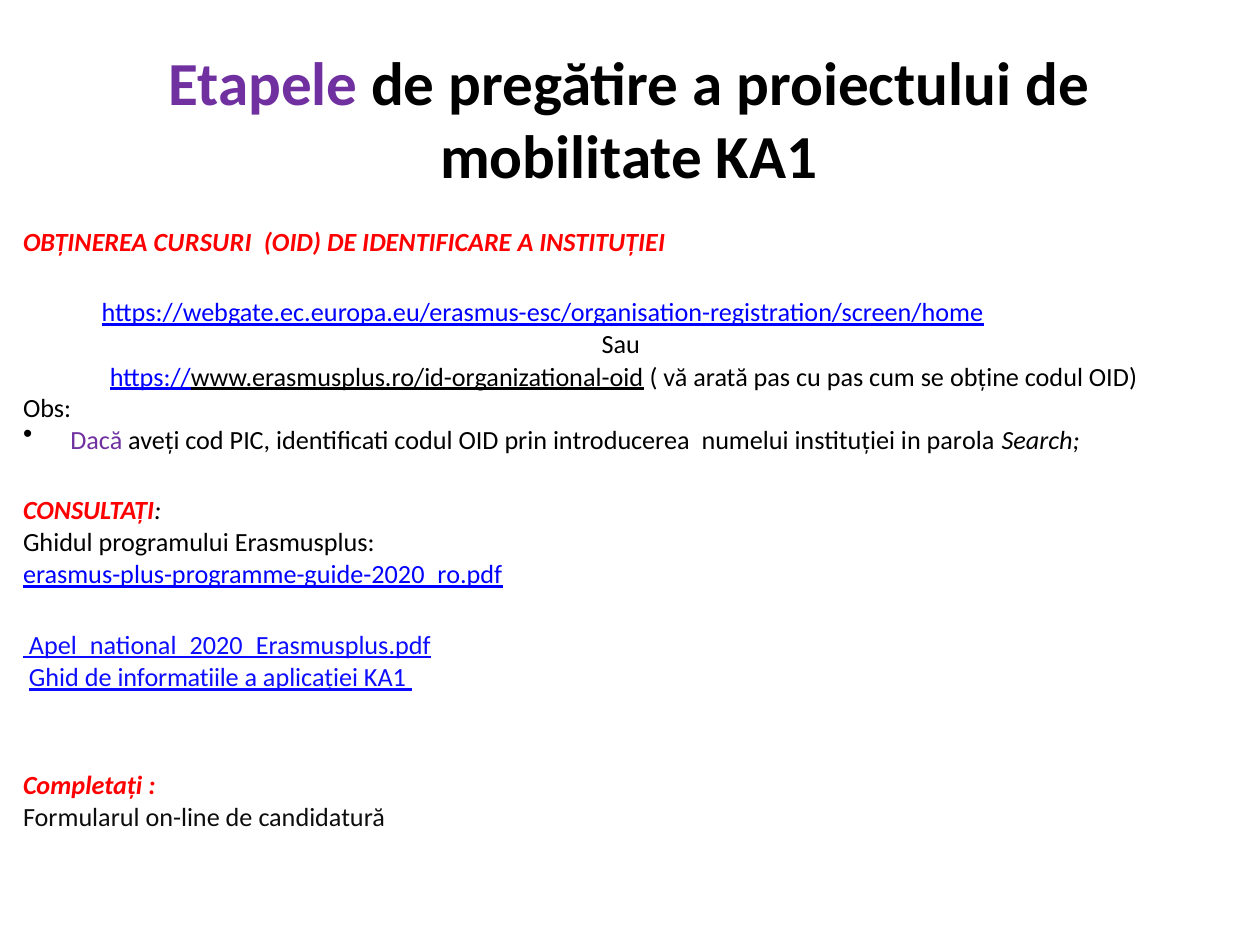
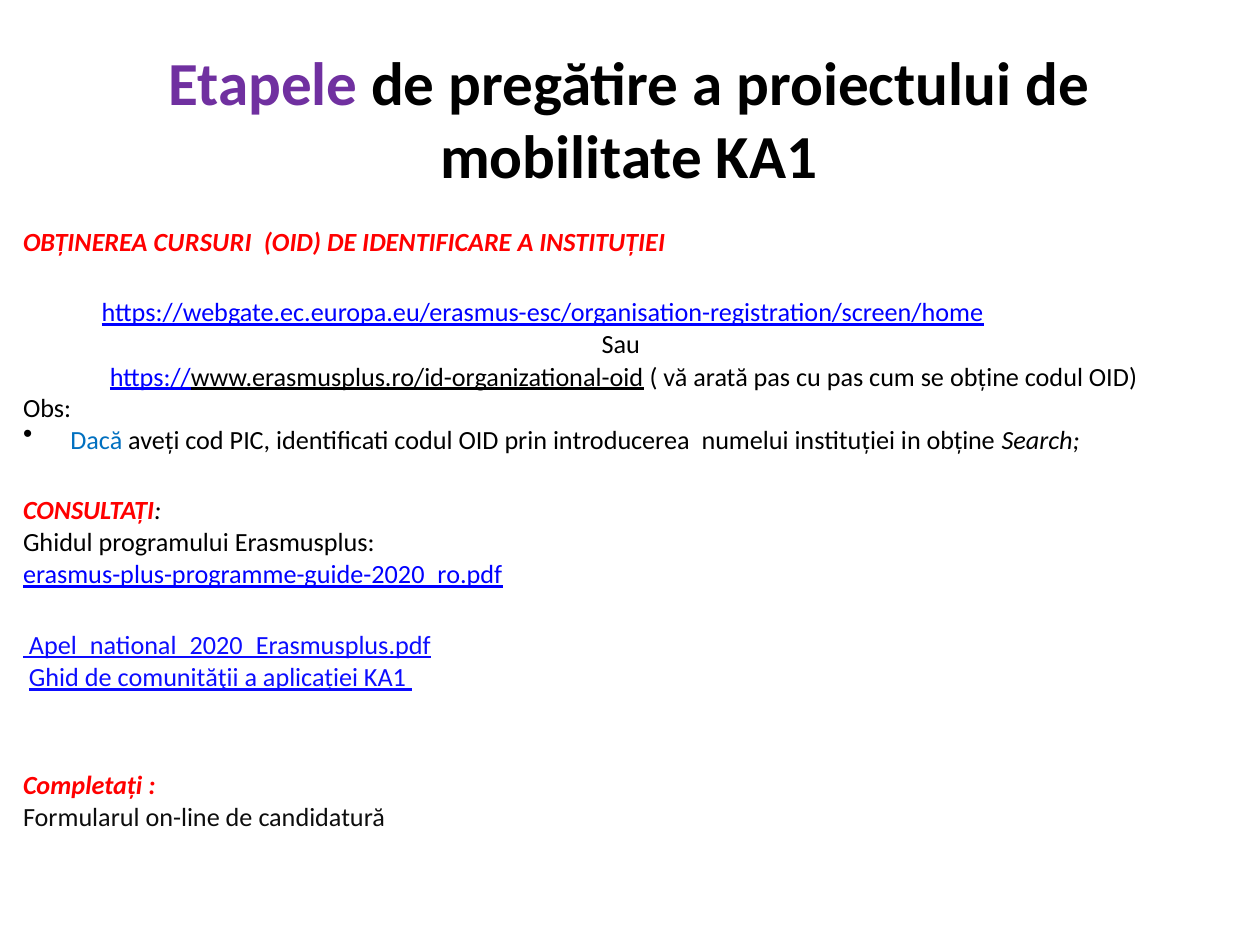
Dacă colour: purple -> blue
in parola: parola -> obține
informatiile: informatiile -> comunităţii
